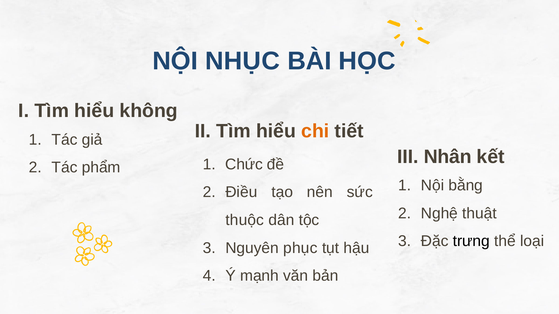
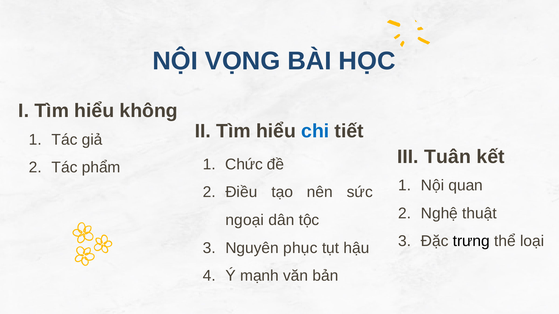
NHỤC: NHỤC -> VỌNG
chi colour: orange -> blue
Nhân: Nhân -> Tuân
bằng: bằng -> quan
thuộc: thuộc -> ngoại
